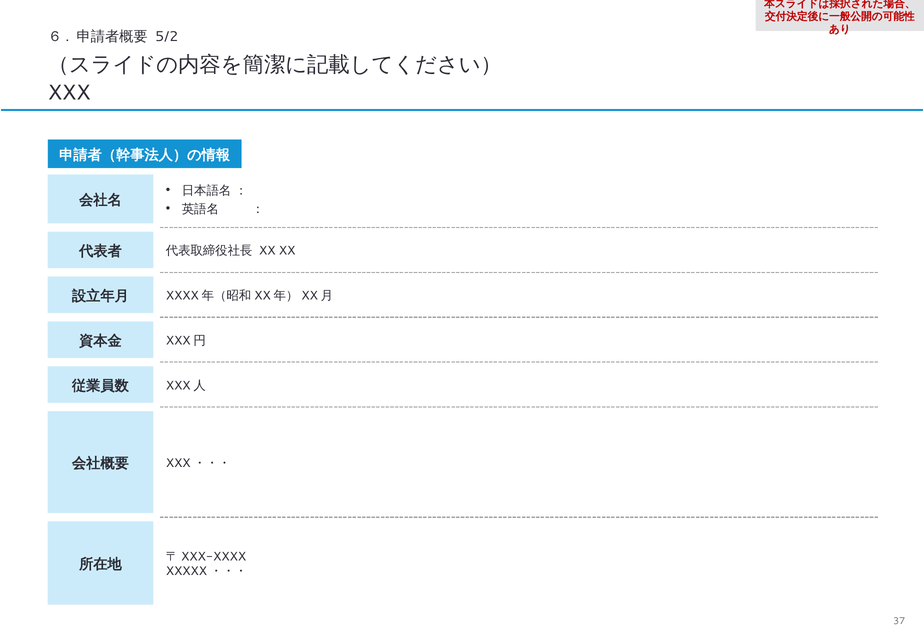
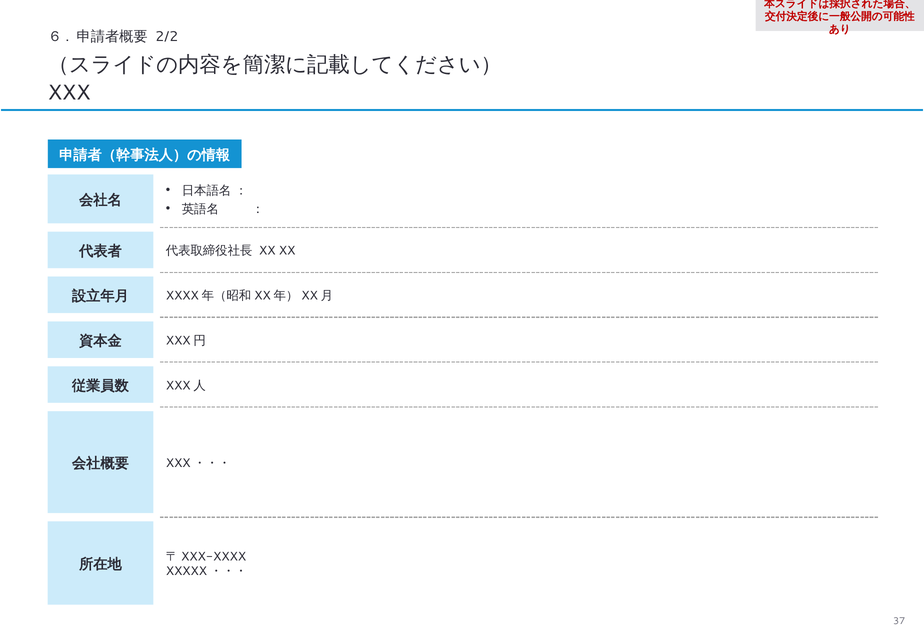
5/2: 5/2 -> 2/2
